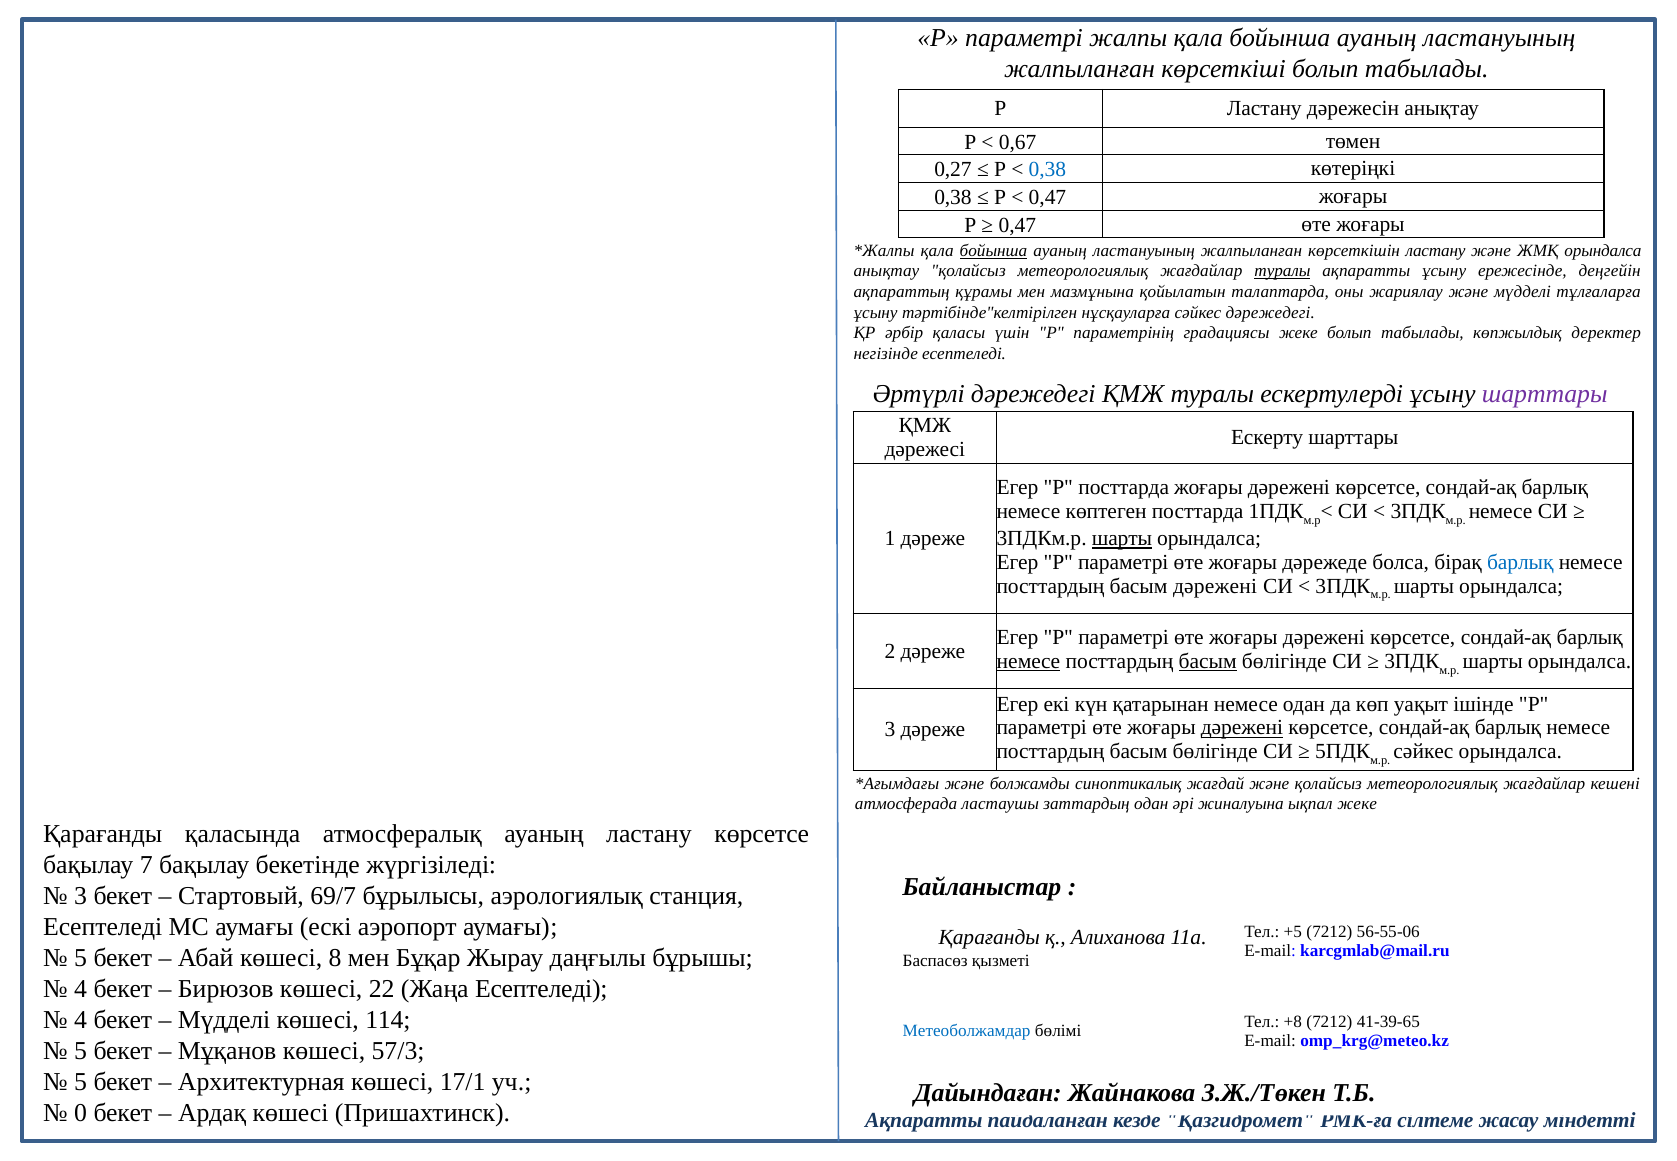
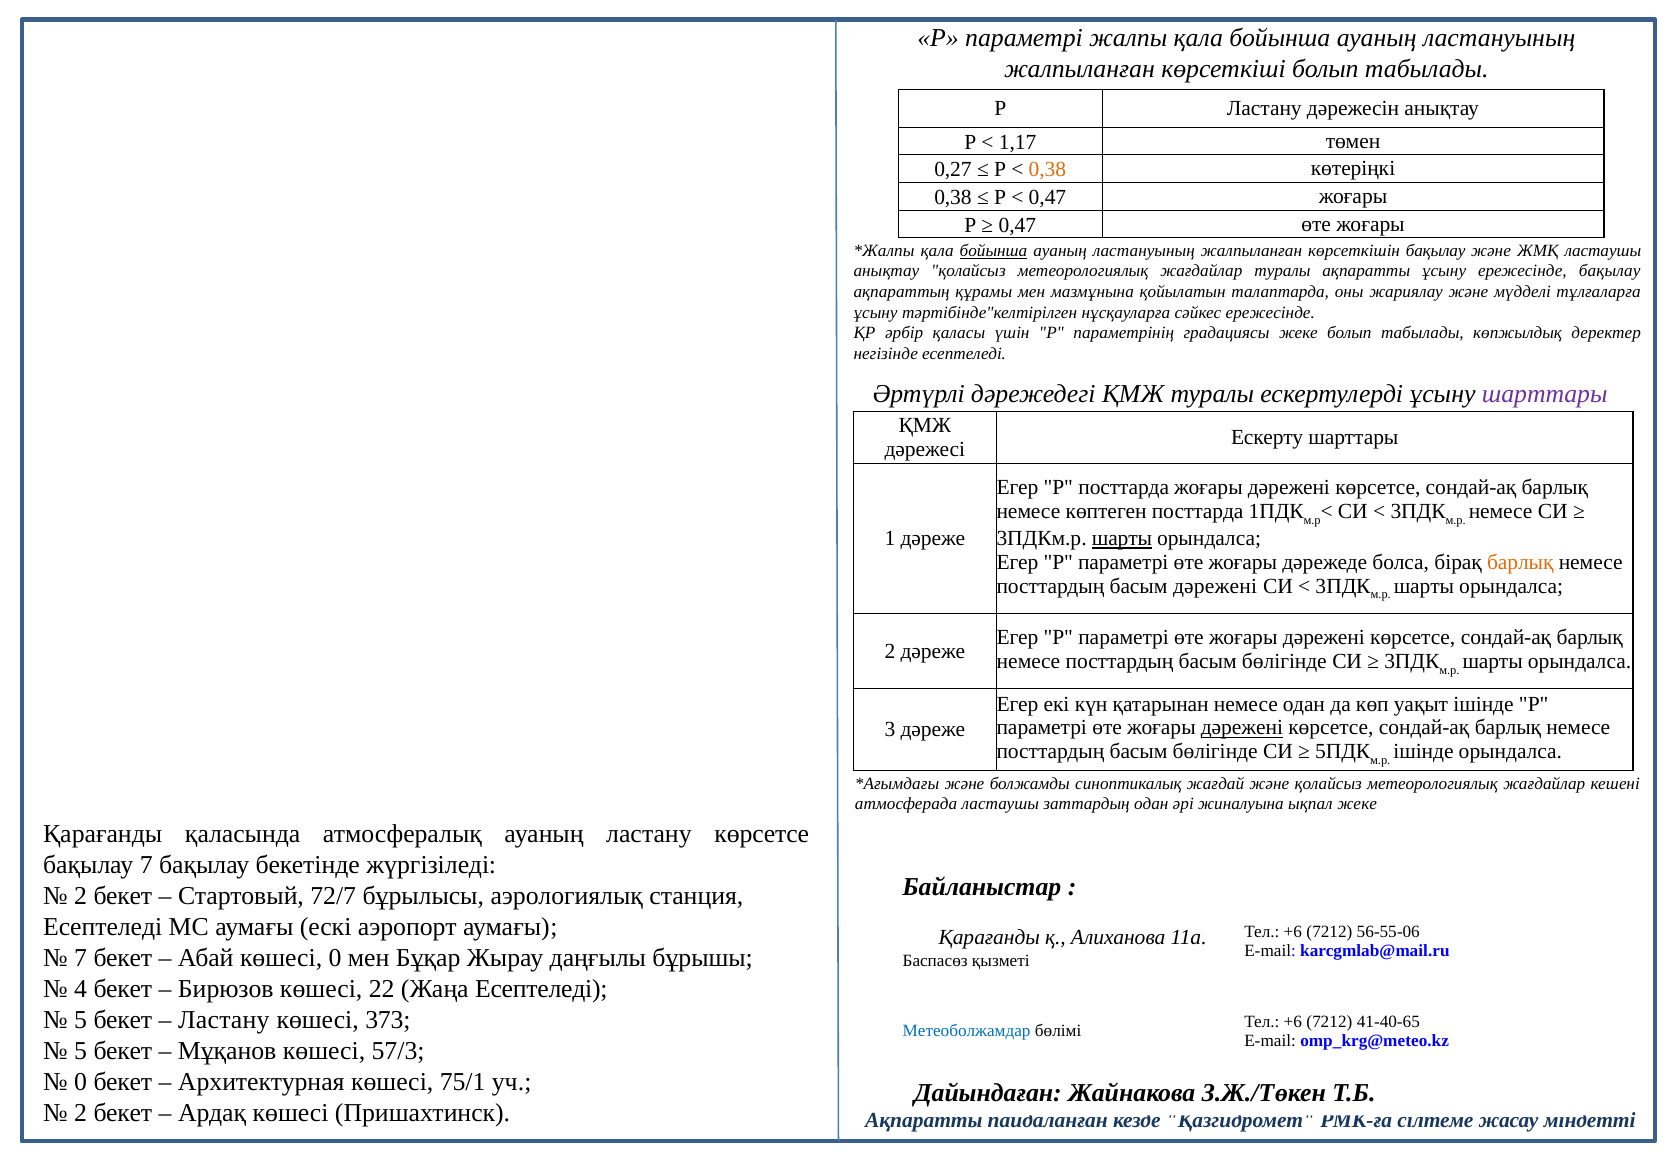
0,67: 0,67 -> 1,17
0,38 at (1047, 170) colour: blue -> orange
көрсеткішін ластану: ластану -> бақылау
ЖМҚ орындалса: орындалса -> ластаушы
туралы at (1282, 271) underline: present -> none
ережесінде деңгейін: деңгейін -> бақылау
сәйкес дәрежедегі: дәрежедегі -> ережесінде
барлық at (1520, 562) colour: blue -> orange
немесе at (1028, 662) underline: present -> none
басым at (1208, 662) underline: present -> none
сәйкес at (1423, 752): сәйкес -> ішінде
3 at (81, 896): 3 -> 2
69/7: 69/7 -> 72/7
+5 at (1293, 932): +5 -> +6
5 at (81, 958): 5 -> 7
көшесі 8: 8 -> 0
4 at (81, 1020): 4 -> 5
Мүдделі at (224, 1020): Мүдделі -> Ластану
114: 114 -> 373
+8 at (1293, 1022): +8 -> +6
41-39-65: 41-39-65 -> 41-40-65
5 at (81, 1082): 5 -> 0
17/1: 17/1 -> 75/1
0 at (81, 1113): 0 -> 2
